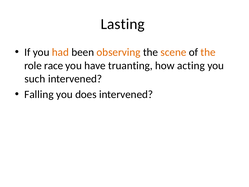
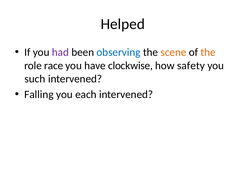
Lasting: Lasting -> Helped
had colour: orange -> purple
observing colour: orange -> blue
truanting: truanting -> clockwise
acting: acting -> safety
does: does -> each
